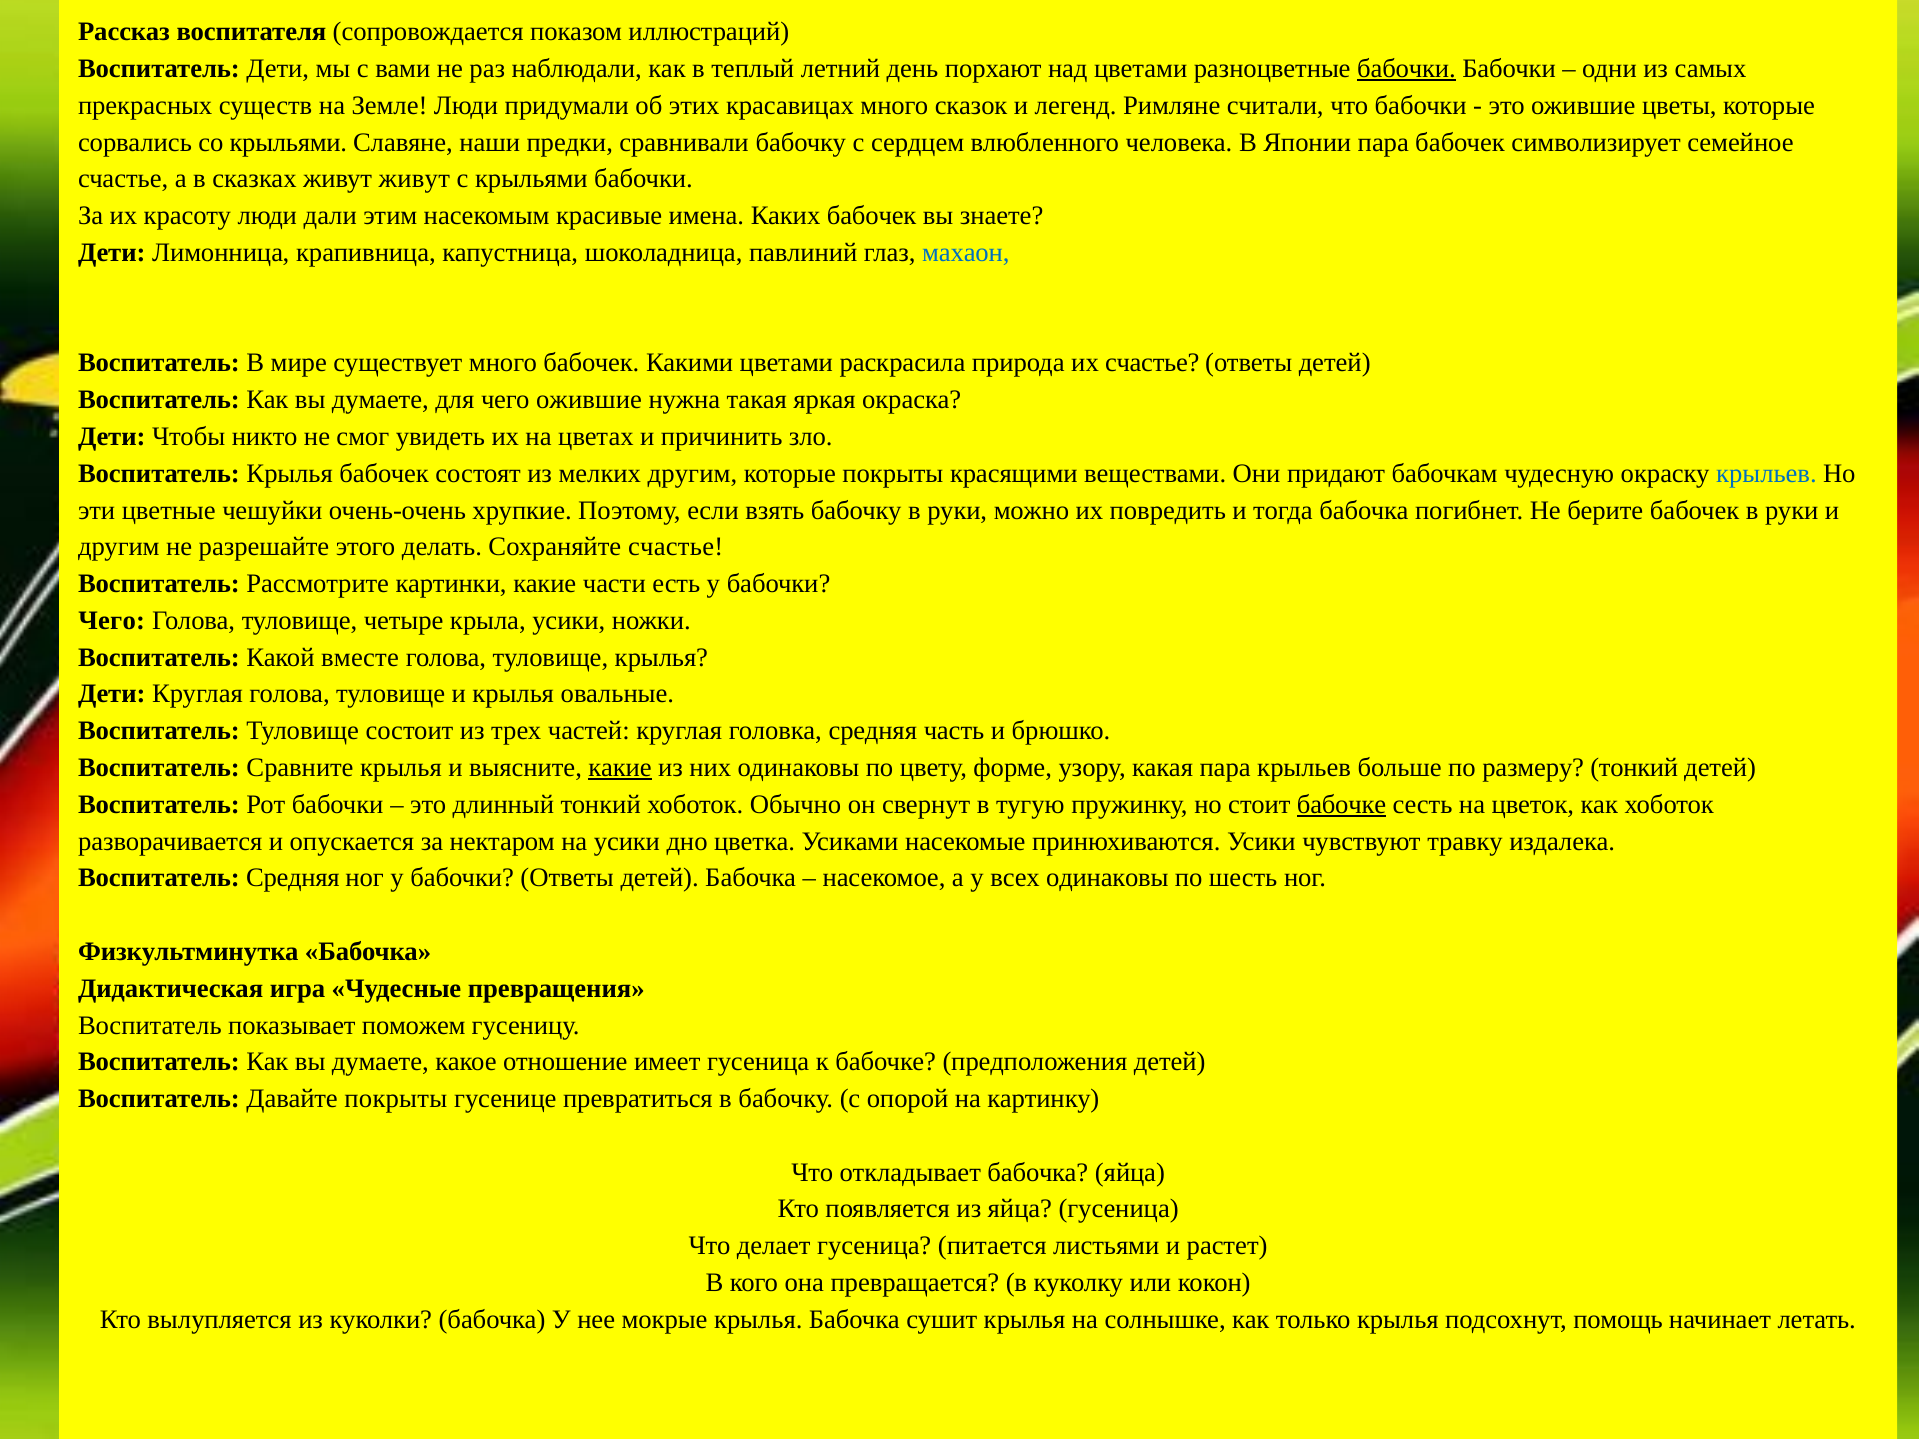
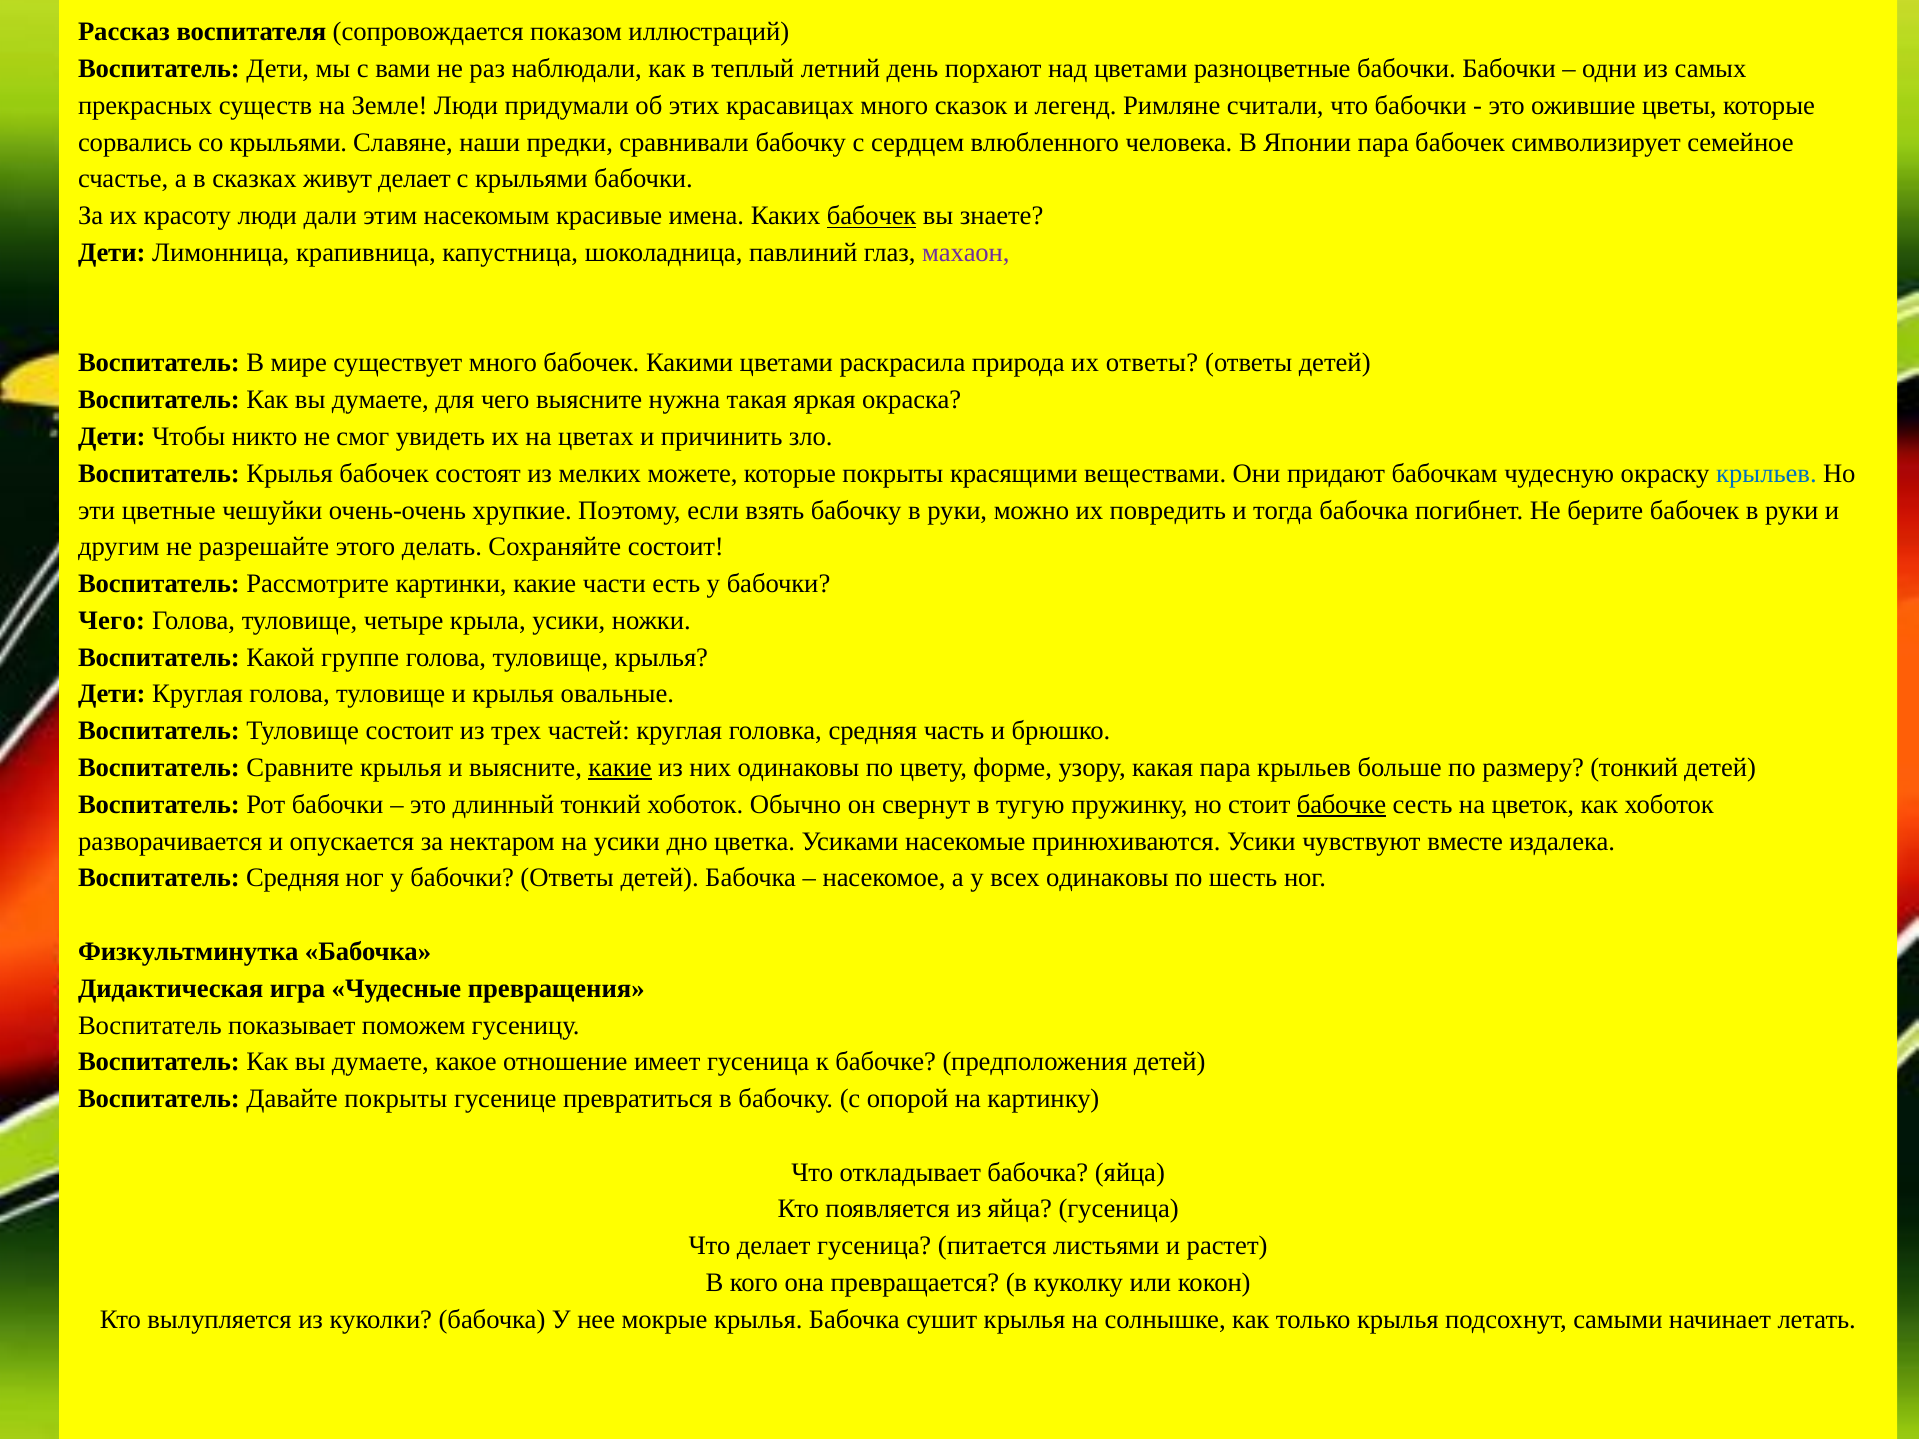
бабочки at (1406, 69) underline: present -> none
живут живут: живут -> делает
бабочек at (872, 216) underline: none -> present
махаон colour: blue -> purple
их счастье: счастье -> ответы
чего ожившие: ожившие -> выясните
мелких другим: другим -> можете
Сохраняйте счастье: счастье -> состоит
вместе: вместе -> группе
травку: травку -> вместе
помощь: помощь -> самыми
